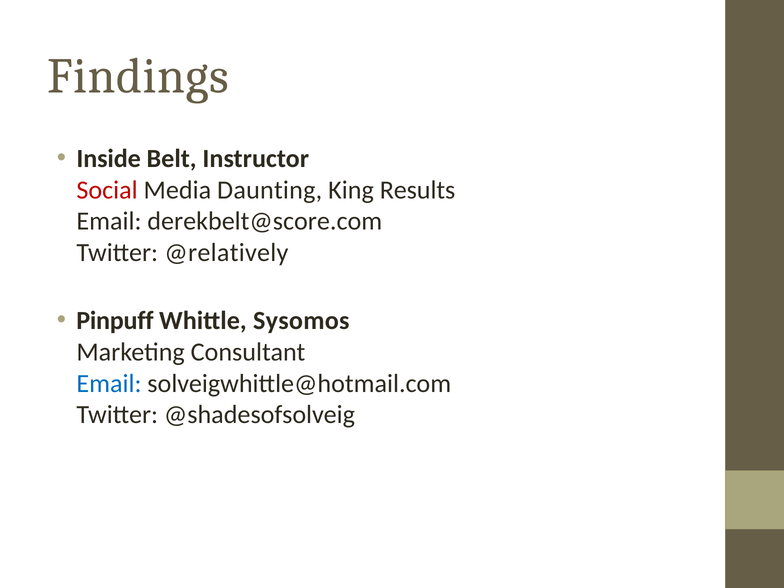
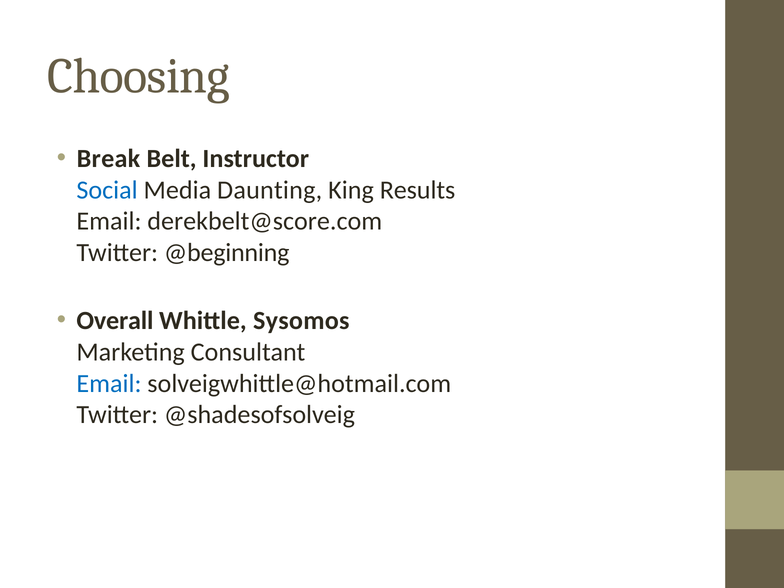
Findings: Findings -> Choosing
Inside: Inside -> Break
Social colour: red -> blue
@relatively: @relatively -> @beginning
Pinpuff: Pinpuff -> Overall
